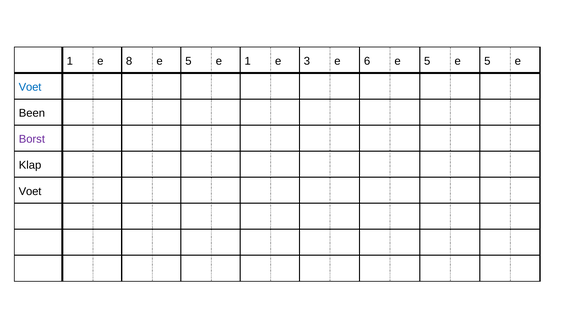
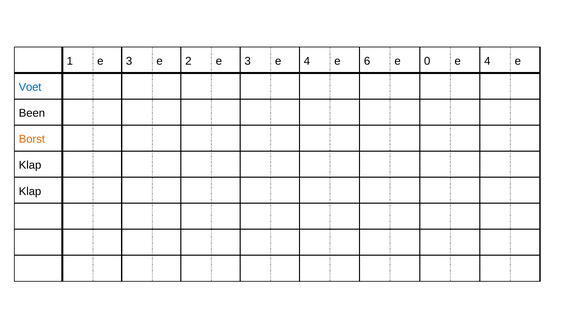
1 e 8: 8 -> 3
5 at (188, 61): 5 -> 2
1 at (248, 61): 1 -> 3
3 at (307, 61): 3 -> 4
6 e 5: 5 -> 0
5 at (487, 61): 5 -> 4
Borst colour: purple -> orange
Voet at (30, 191): Voet -> Klap
